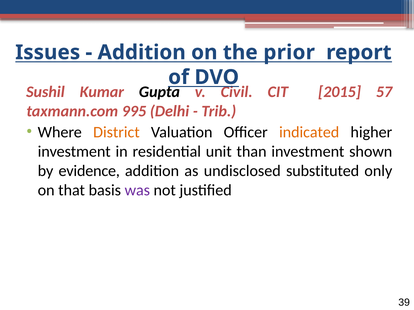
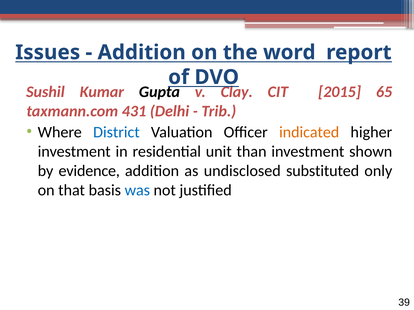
prior: prior -> word
Civil: Civil -> Clay
57: 57 -> 65
995: 995 -> 431
District colour: orange -> blue
was colour: purple -> blue
